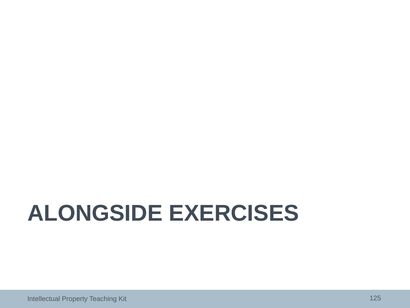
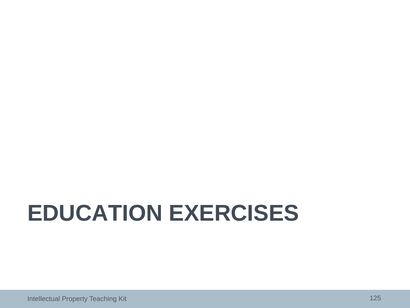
ALONGSIDE: ALONGSIDE -> EDUCATION
